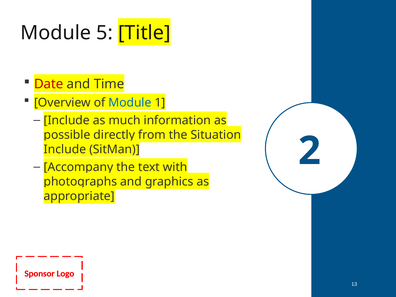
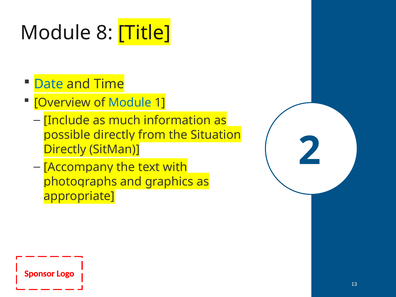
5: 5 -> 8
Date colour: red -> blue
Include at (65, 149): Include -> Directly
